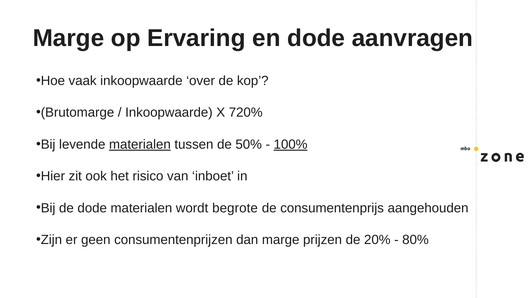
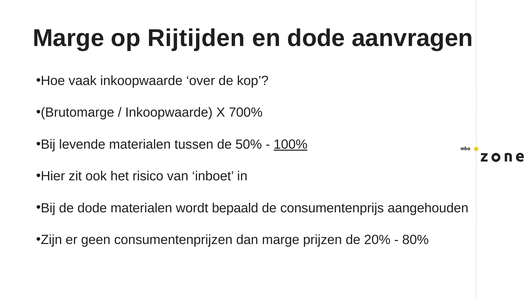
Ervaring: Ervaring -> Rijtijden
720%: 720% -> 700%
materialen at (140, 144) underline: present -> none
begrote: begrote -> bepaald
